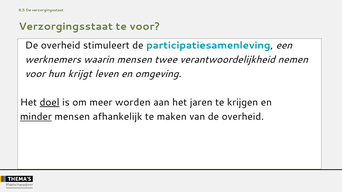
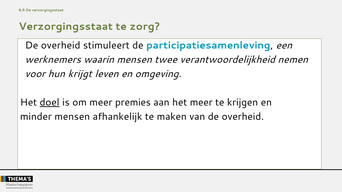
te voor: voor -> zorg
worden: worden -> premies
het jaren: jaren -> meer
minder underline: present -> none
